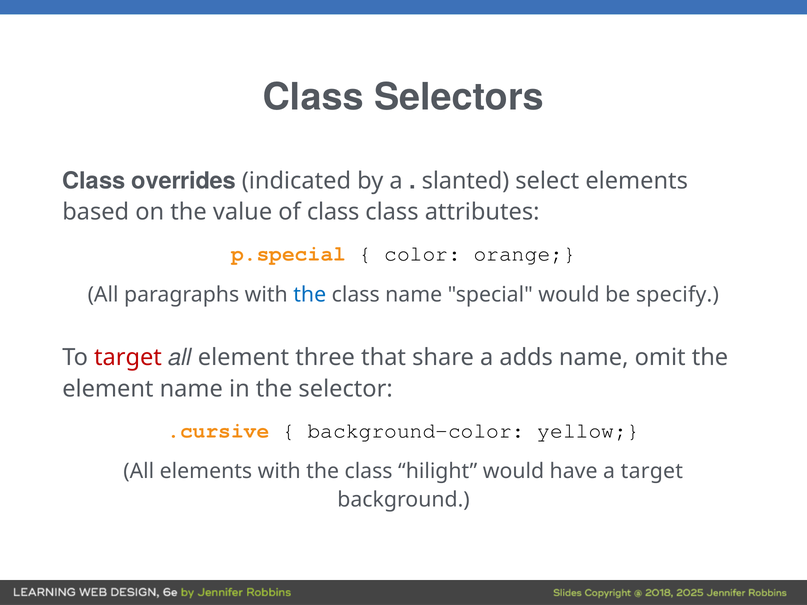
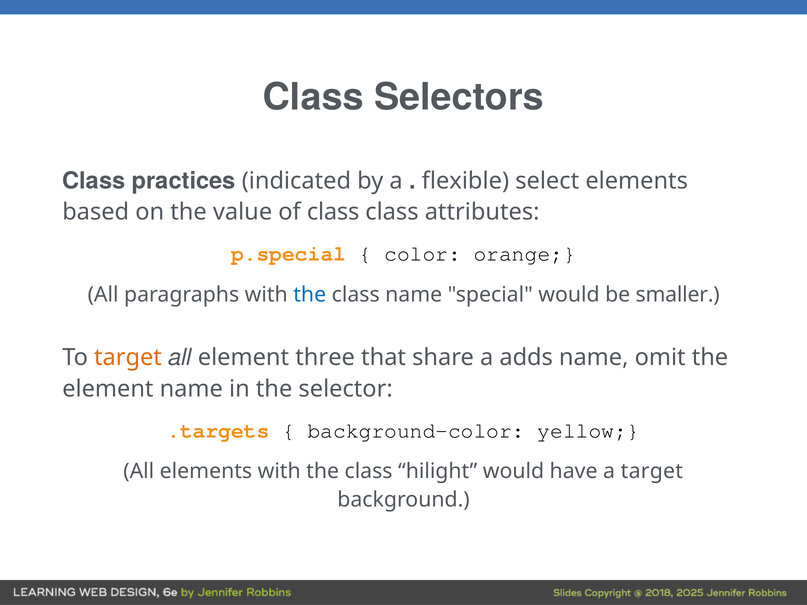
overrides: overrides -> practices
slanted: slanted -> flexible
specify: specify -> smaller
target at (128, 358) colour: red -> orange
.cursive: .cursive -> .targets
